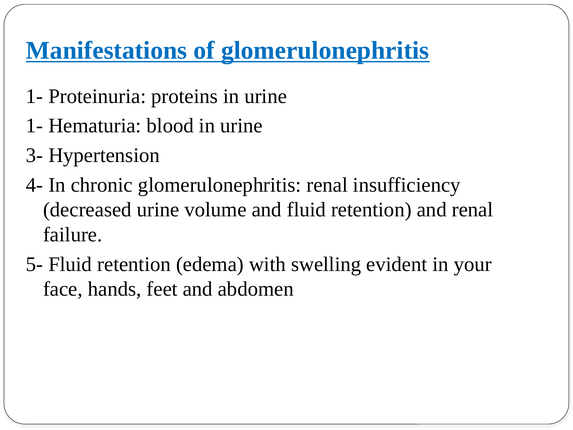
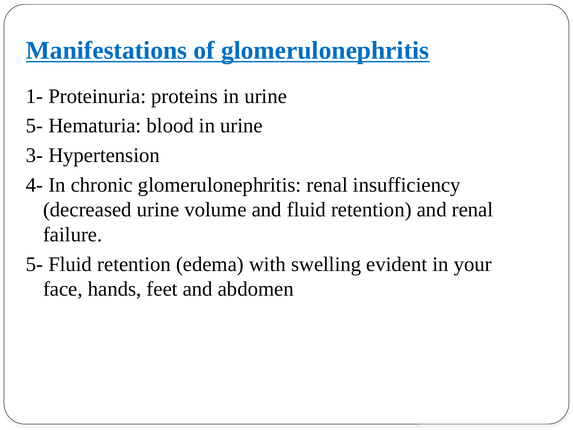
1- at (35, 126): 1- -> 5-
